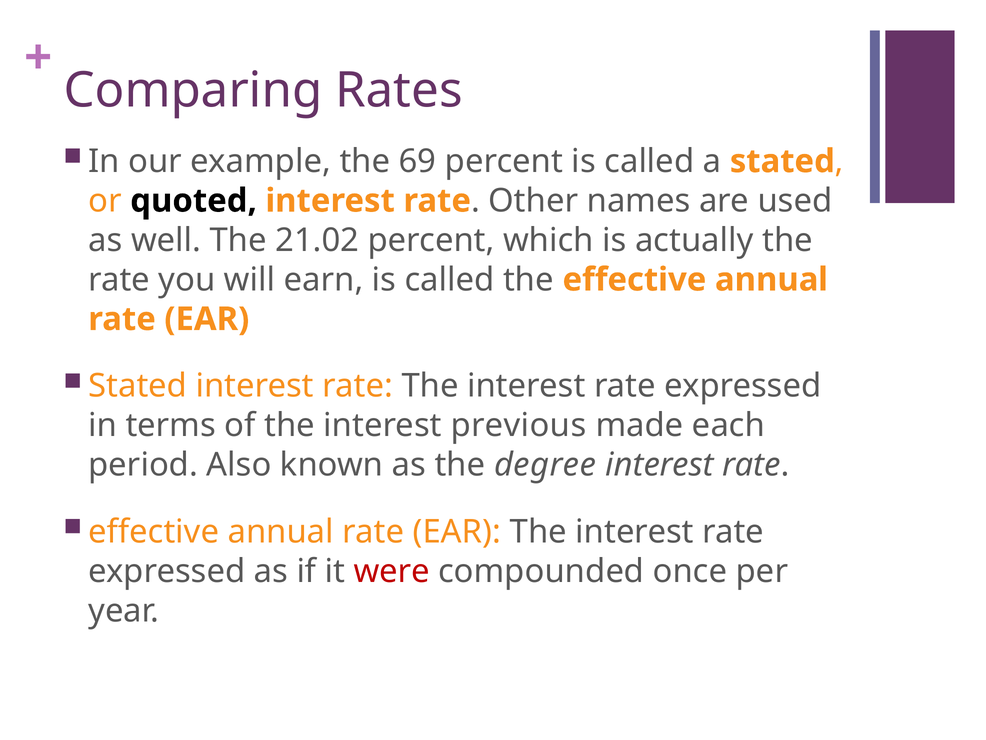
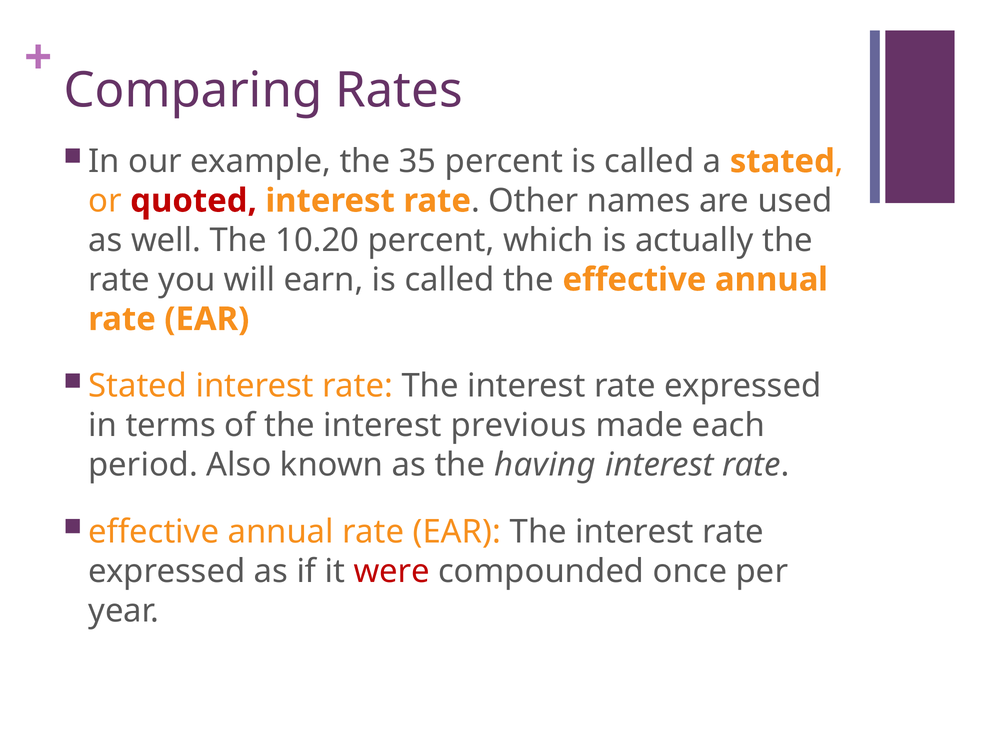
69: 69 -> 35
quoted colour: black -> red
21.02: 21.02 -> 10.20
degree: degree -> having
